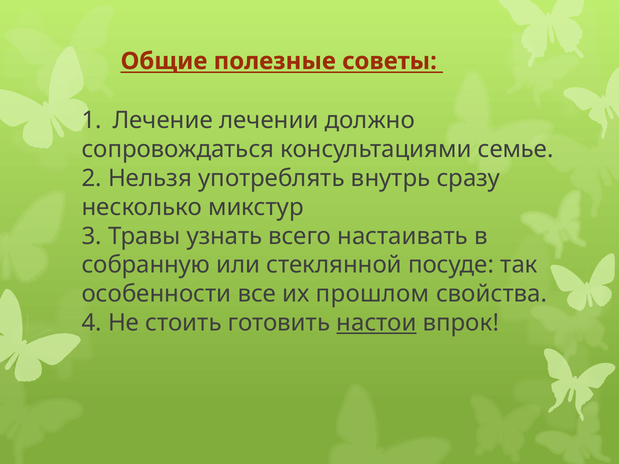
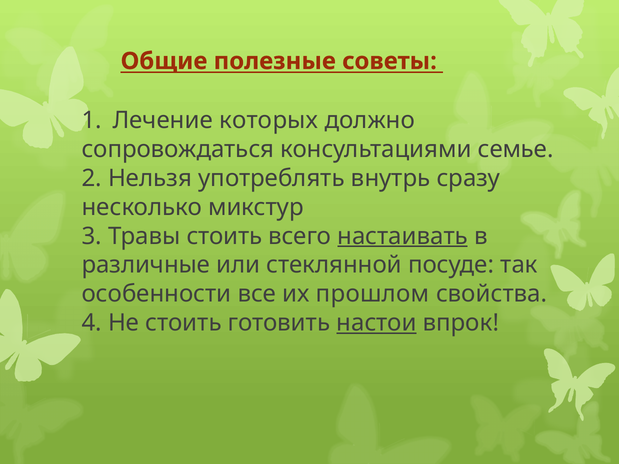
лечении: лечении -> которых
Травы узнать: узнать -> стоить
настаивать underline: none -> present
собранную: собранную -> различные
